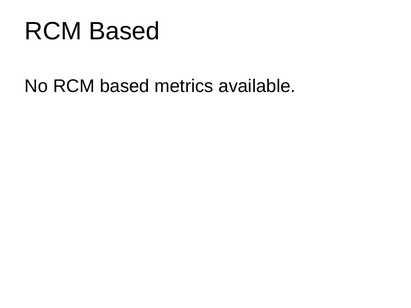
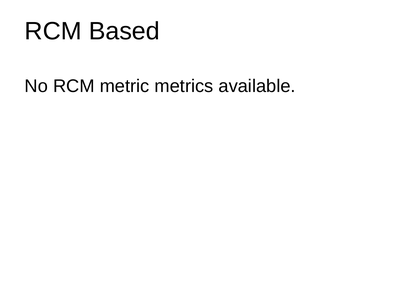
No RCM based: based -> metric
